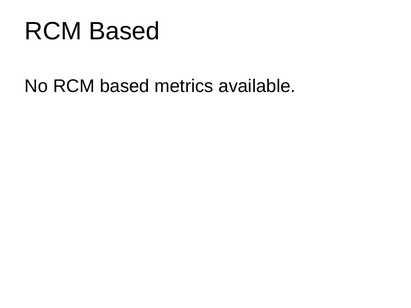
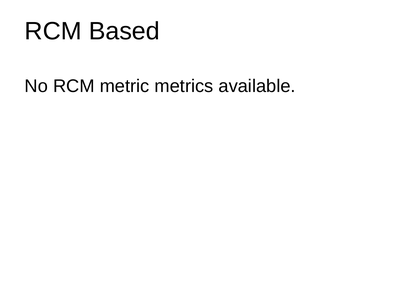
No RCM based: based -> metric
